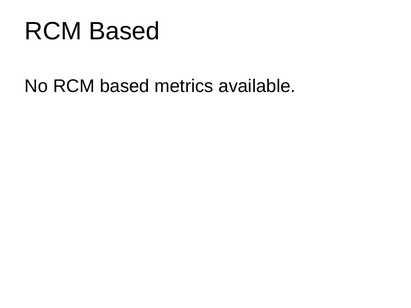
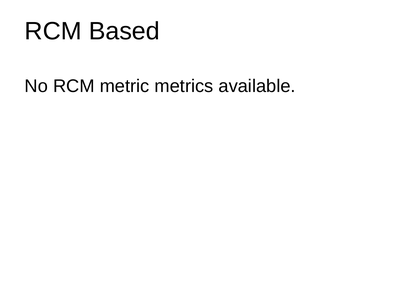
No RCM based: based -> metric
